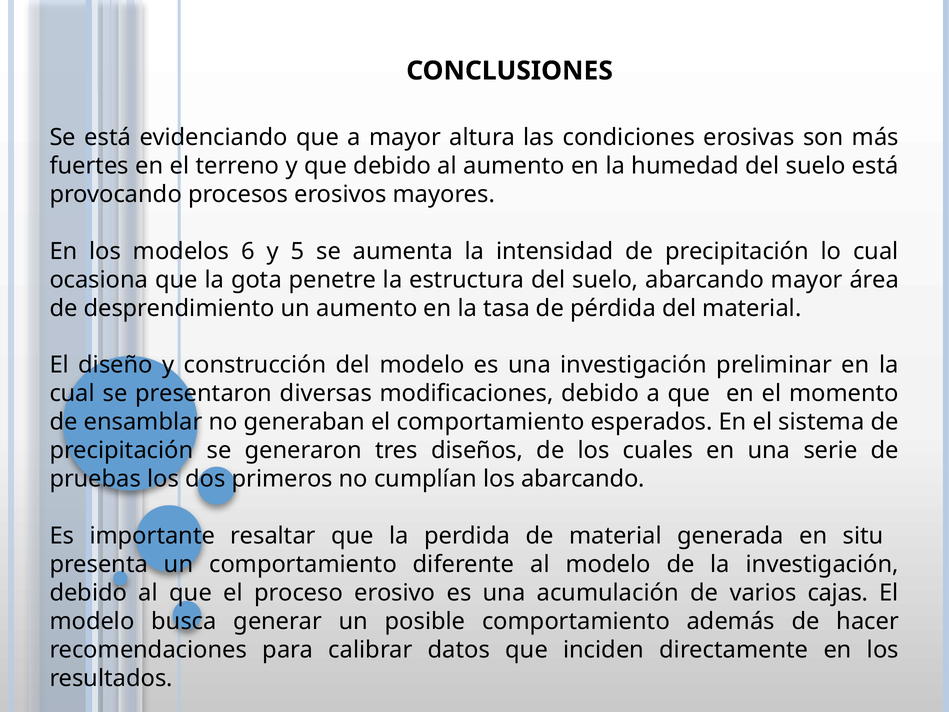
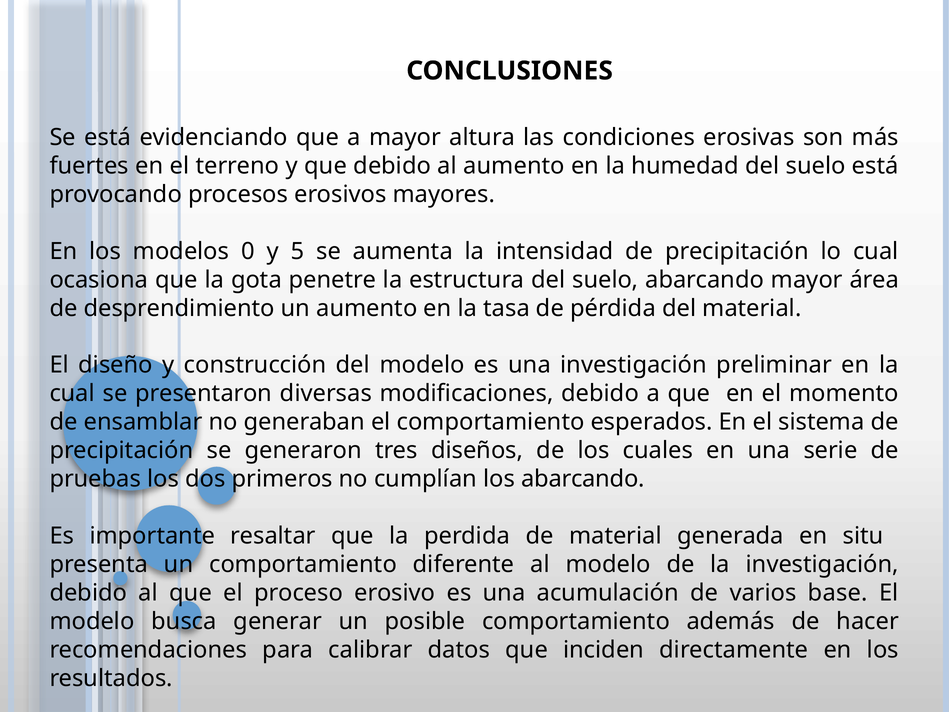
6: 6 -> 0
cajas: cajas -> base
